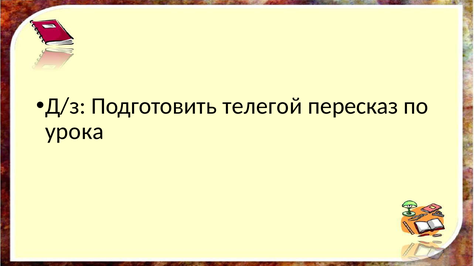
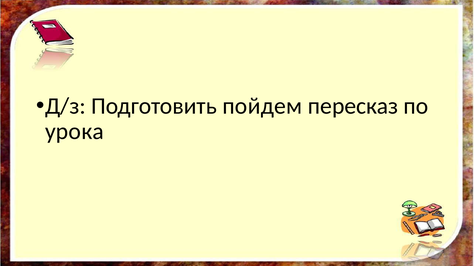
телегой: телегой -> пойдем
